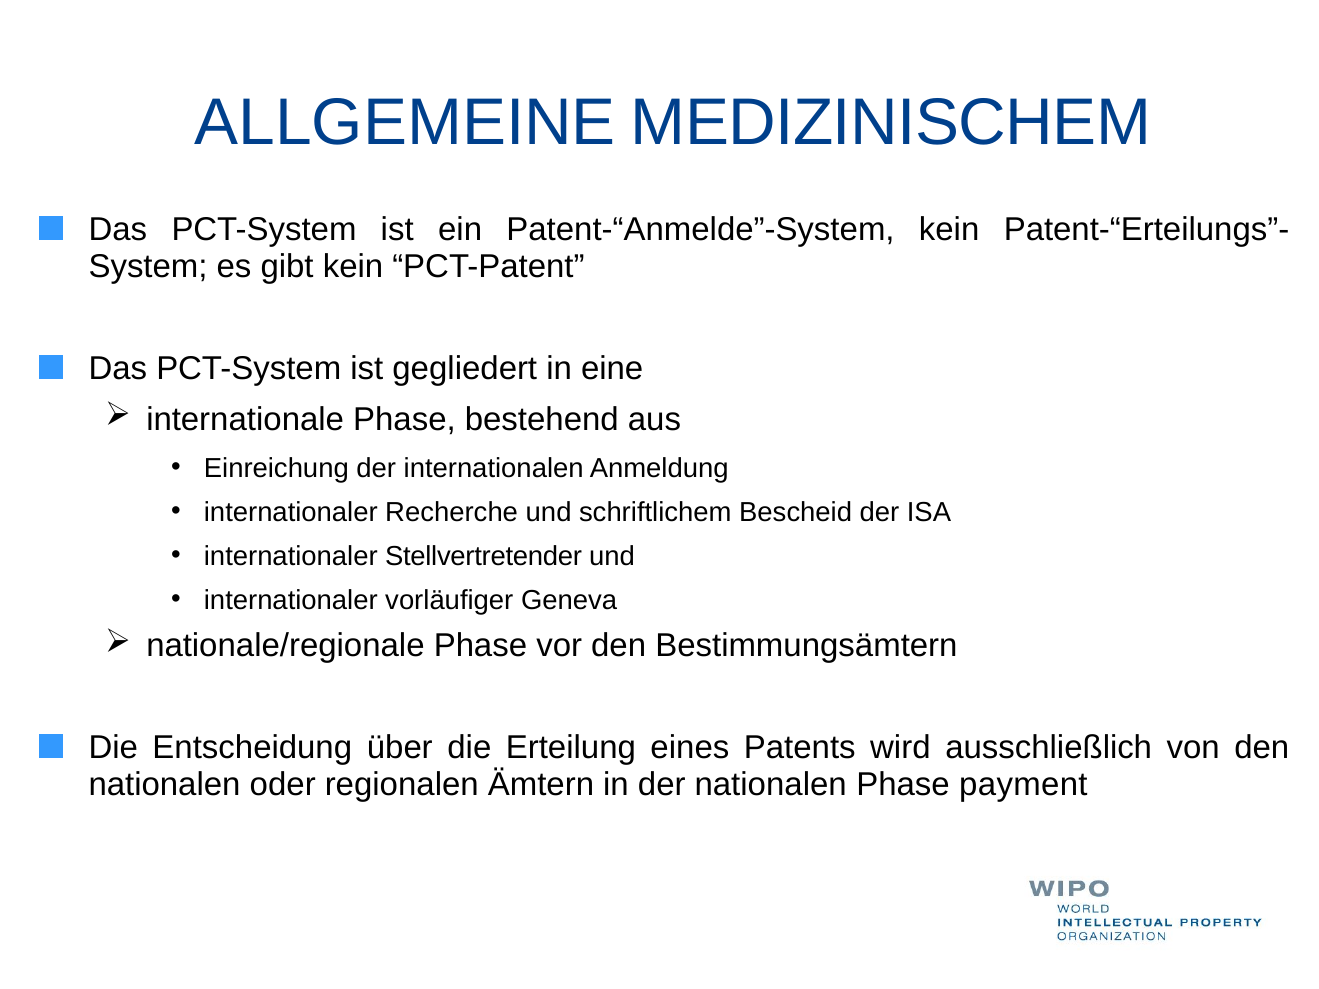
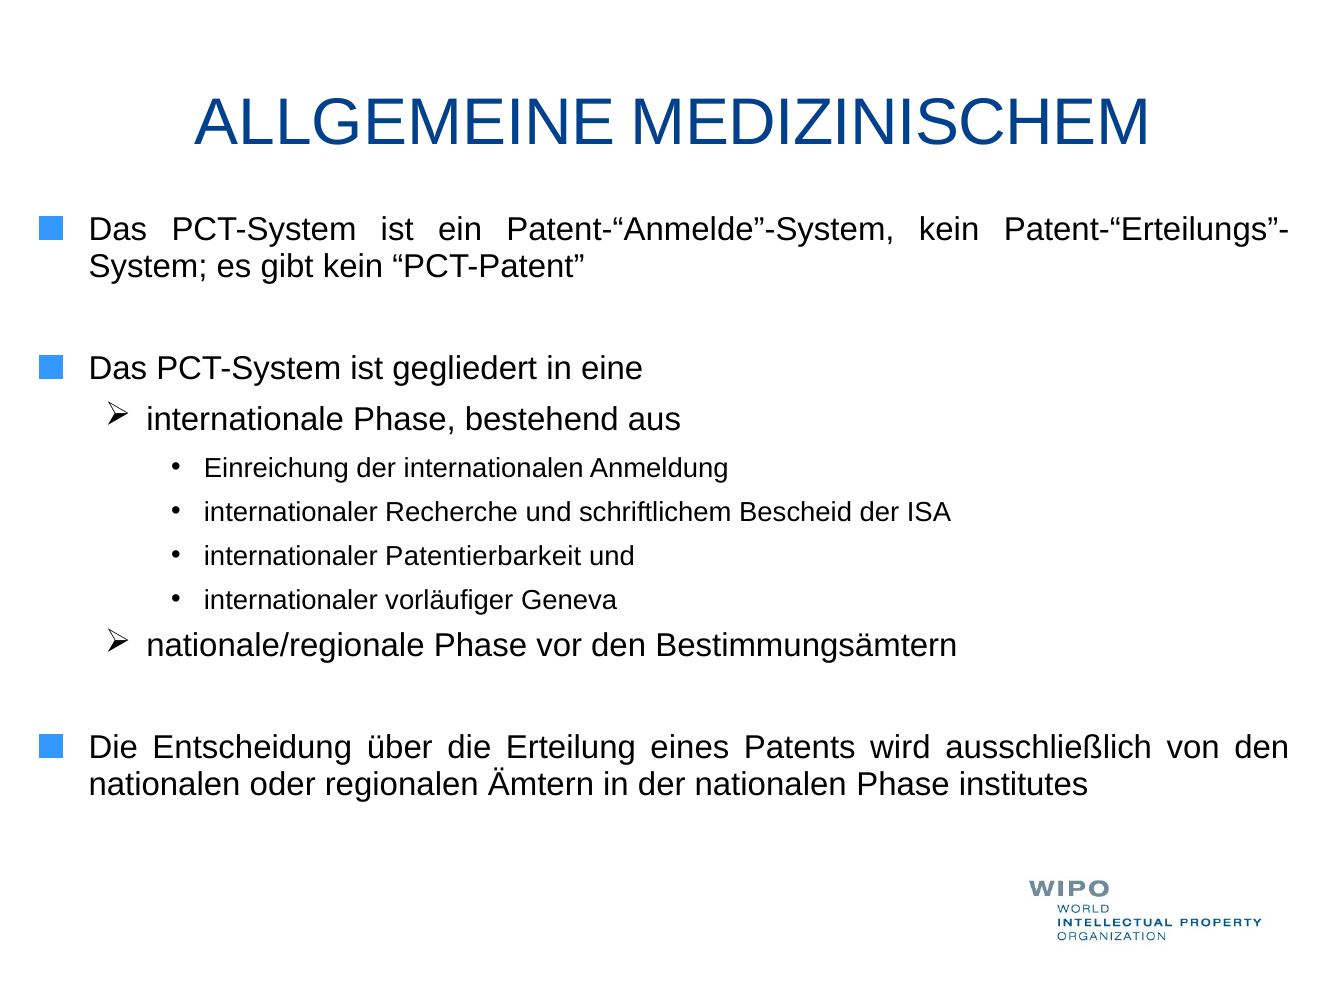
Stellvertretender: Stellvertretender -> Patentierbarkeit
payment: payment -> institutes
